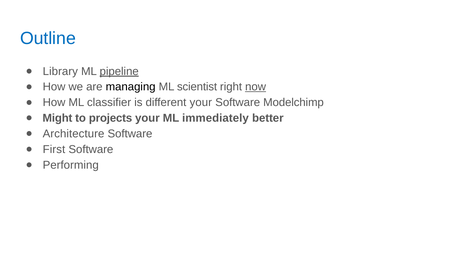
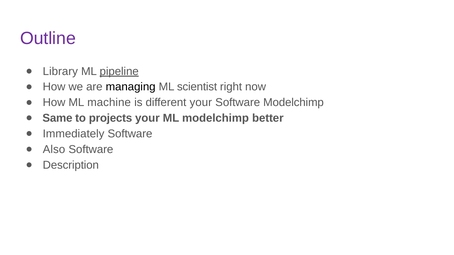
Outline colour: blue -> purple
now underline: present -> none
classifier: classifier -> machine
Might: Might -> Same
ML immediately: immediately -> modelchimp
Architecture: Architecture -> Immediately
First: First -> Also
Performing: Performing -> Description
